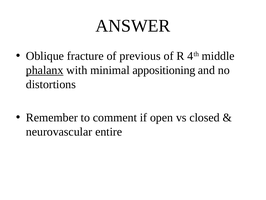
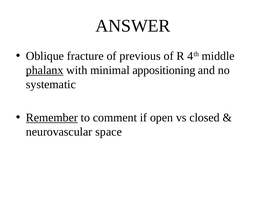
distortions: distortions -> systematic
Remember underline: none -> present
entire: entire -> space
